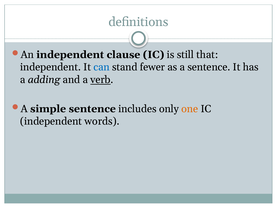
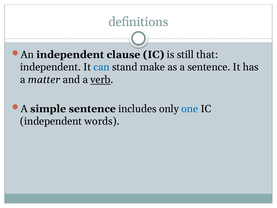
fewer: fewer -> make
adding: adding -> matter
one colour: orange -> blue
